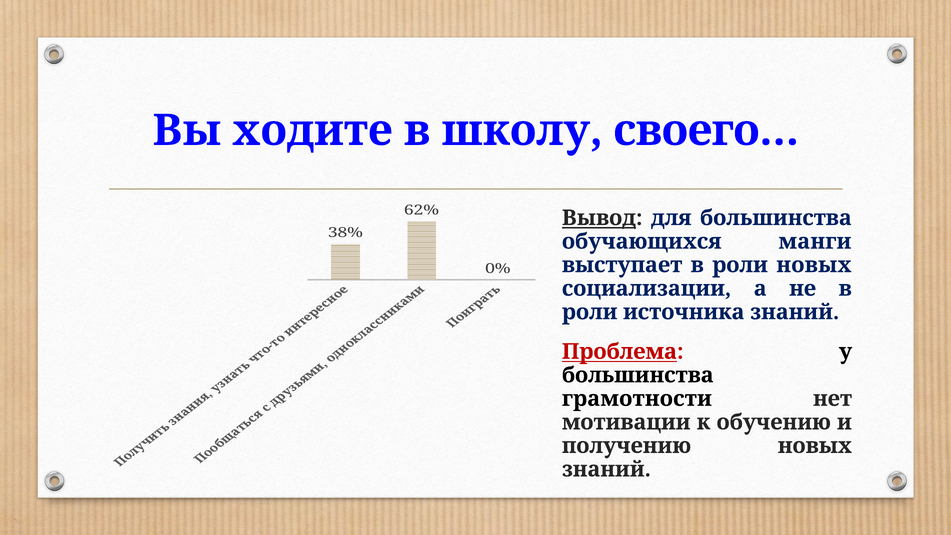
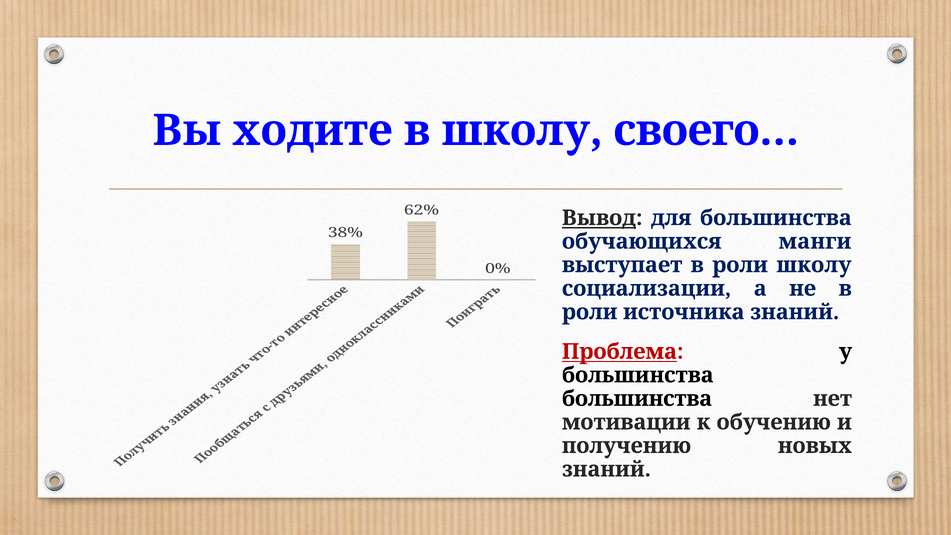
роли новых: новых -> школу
грамотности at (637, 399): грамотности -> большинства
